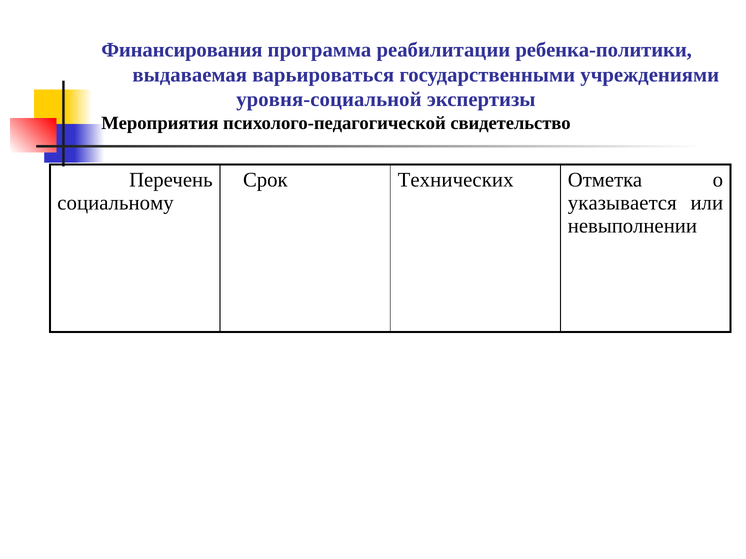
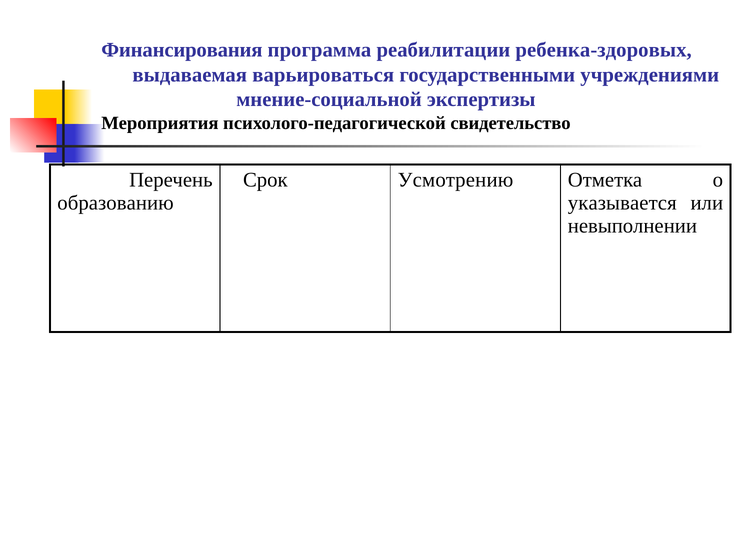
ребенка-политики: ребенка-политики -> ребенка-здоровых
уровня-социальной: уровня-социальной -> мнение-социальной
Технических: Технических -> Усмотрению
социальному: социальному -> образованию
